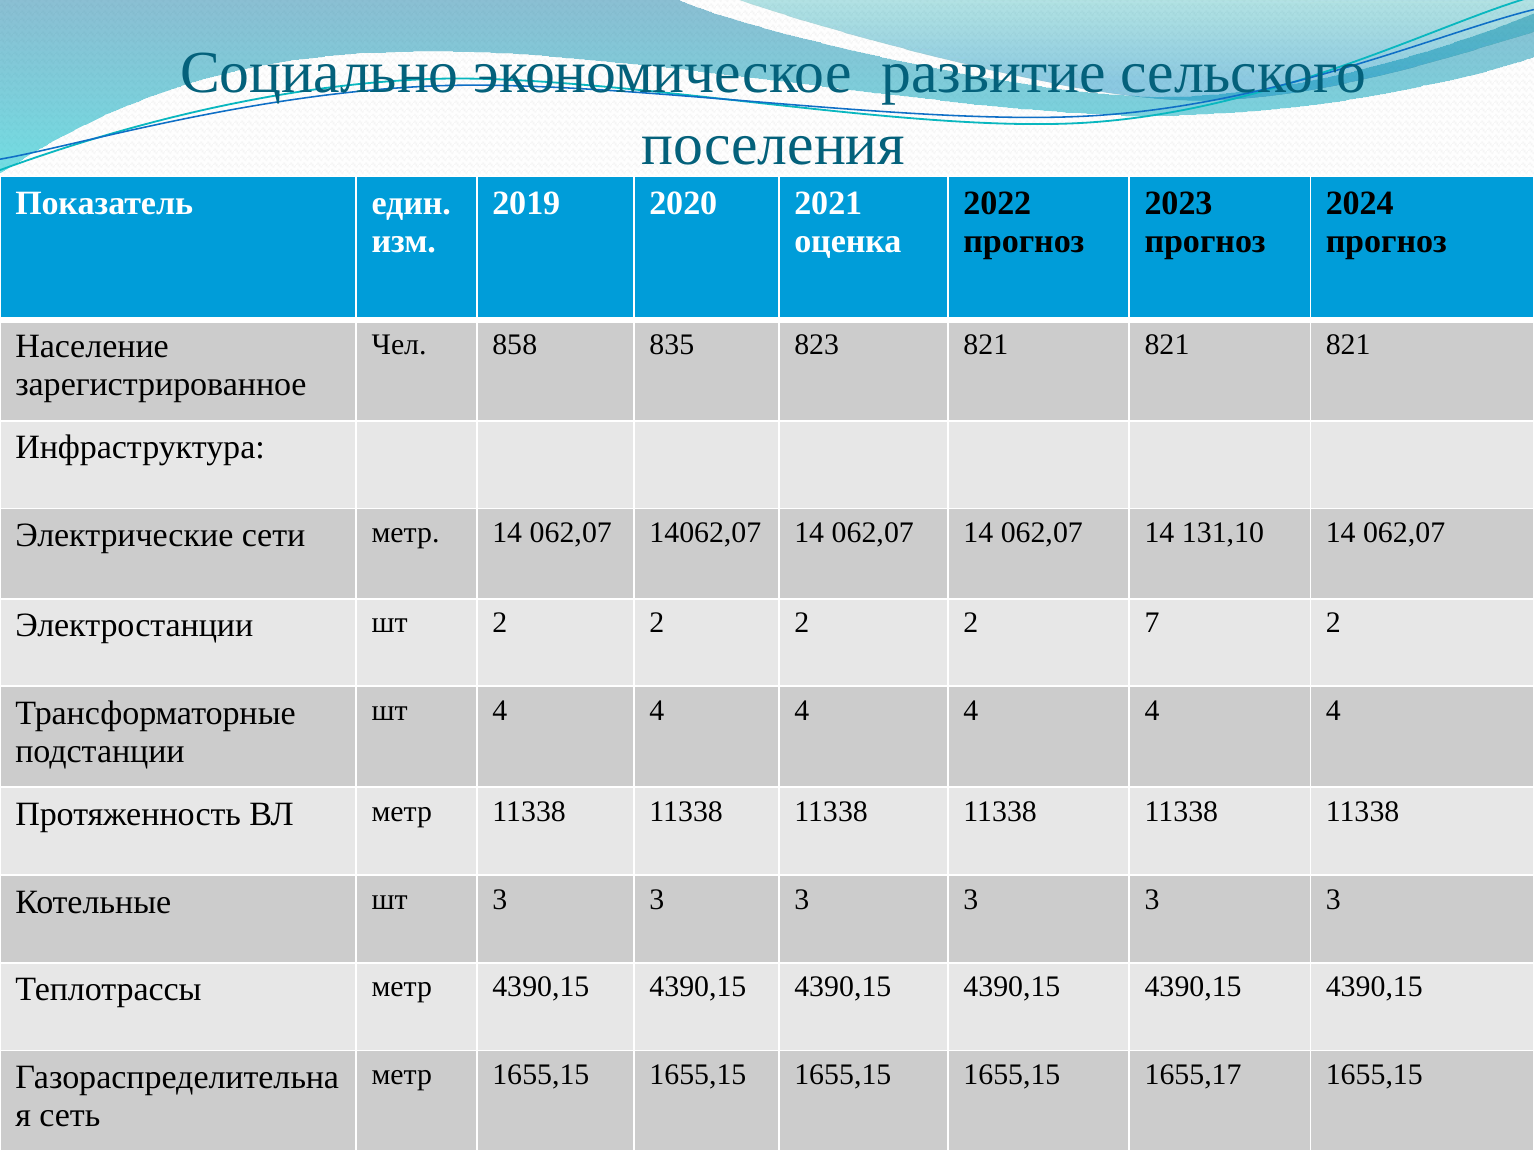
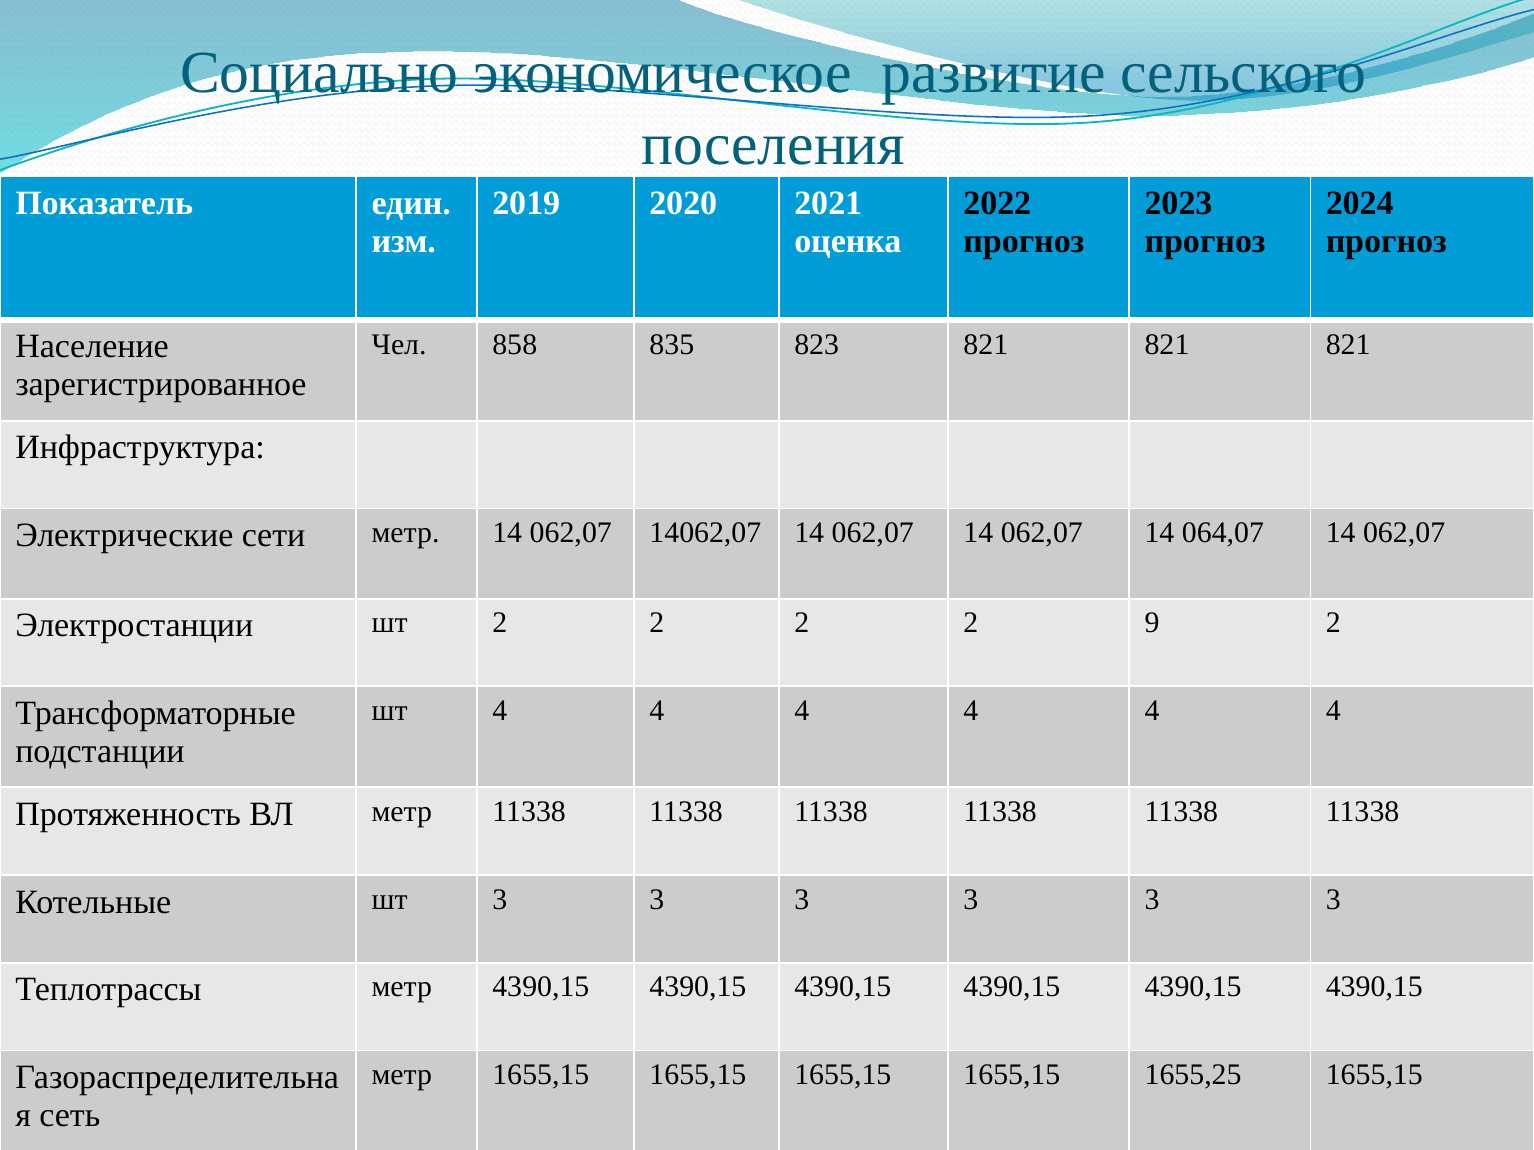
131,10: 131,10 -> 064,07
7: 7 -> 9
1655,17: 1655,17 -> 1655,25
